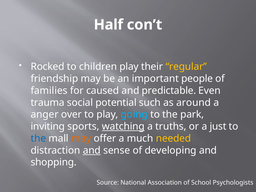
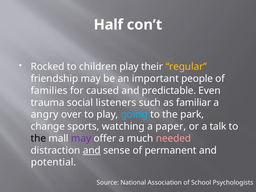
potential: potential -> listeners
around: around -> familiar
anger: anger -> angry
inviting: inviting -> change
watching underline: present -> none
truths: truths -> paper
just: just -> talk
the at (38, 138) colour: blue -> black
may at (81, 138) colour: orange -> purple
needed colour: yellow -> pink
developing: developing -> permanent
shopping: shopping -> potential
